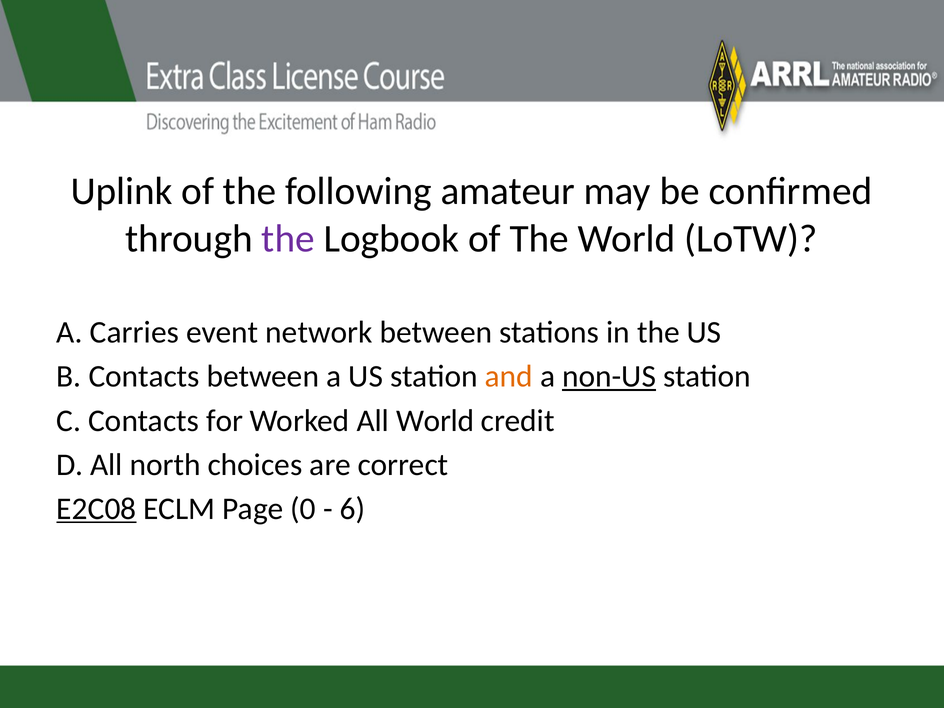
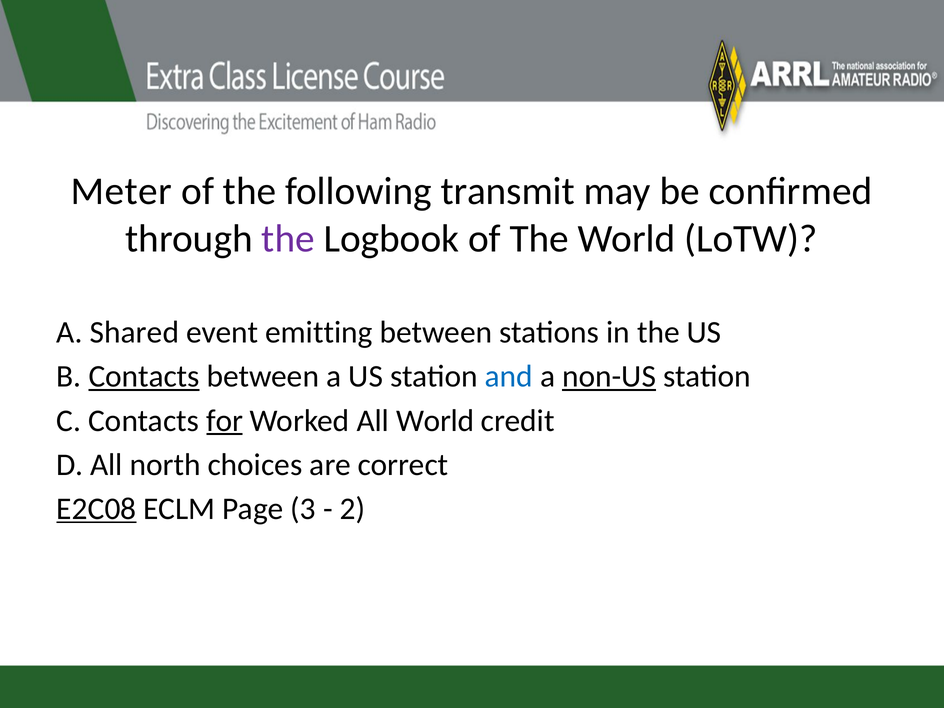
Uplink: Uplink -> Meter
amateur: amateur -> transmit
Carries: Carries -> Shared
network: network -> emitting
Contacts at (144, 377) underline: none -> present
and colour: orange -> blue
for underline: none -> present
0: 0 -> 3
6: 6 -> 2
